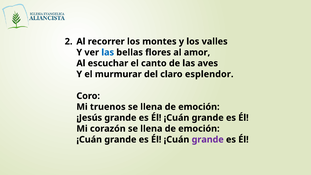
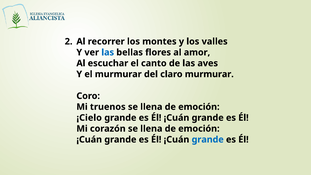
claro esplendor: esplendor -> murmurar
¡Jesús: ¡Jesús -> ¡Cielo
grande at (208, 139) colour: purple -> blue
